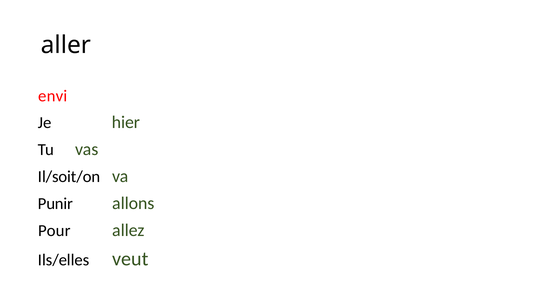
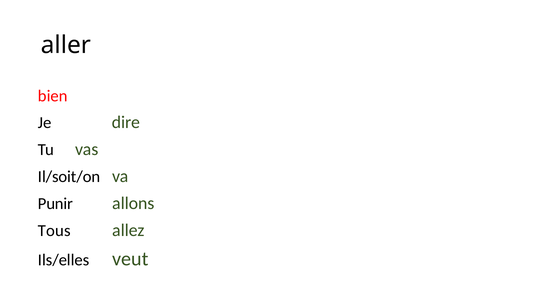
envi: envi -> bien
hier: hier -> dire
Pour: Pour -> Tous
